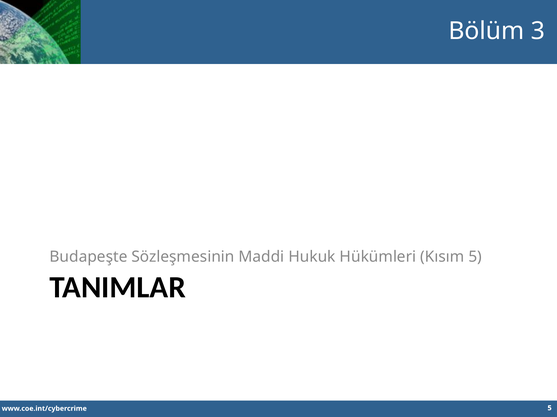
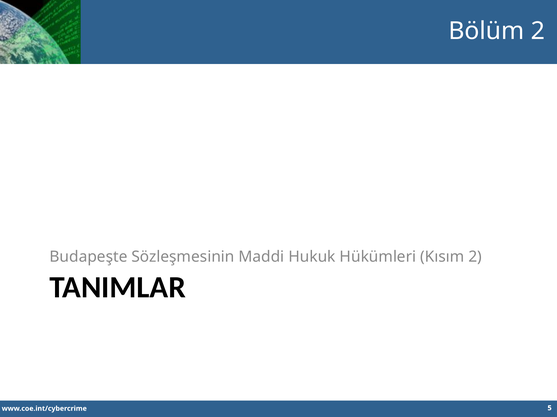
Bölüm 3: 3 -> 2
Kısım 5: 5 -> 2
